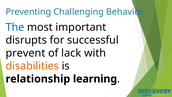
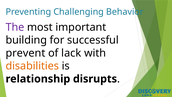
The colour: blue -> purple
disrupts: disrupts -> building
learning: learning -> disrupts
